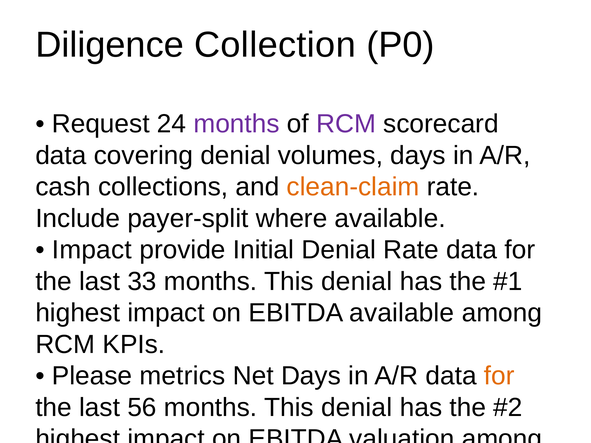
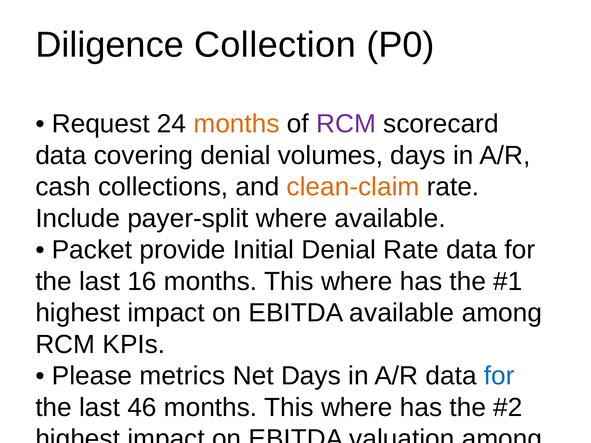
months at (237, 124) colour: purple -> orange
Impact at (92, 250): Impact -> Packet
33: 33 -> 16
denial at (357, 282): denial -> where
for at (499, 376) colour: orange -> blue
56: 56 -> 46
denial at (357, 408): denial -> where
